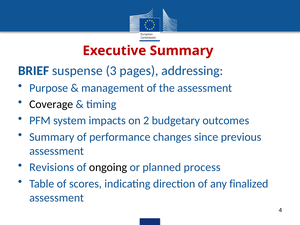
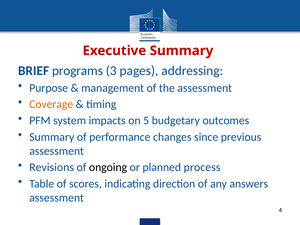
suspense: suspense -> programs
Coverage colour: black -> orange
2: 2 -> 5
finalized: finalized -> answers
